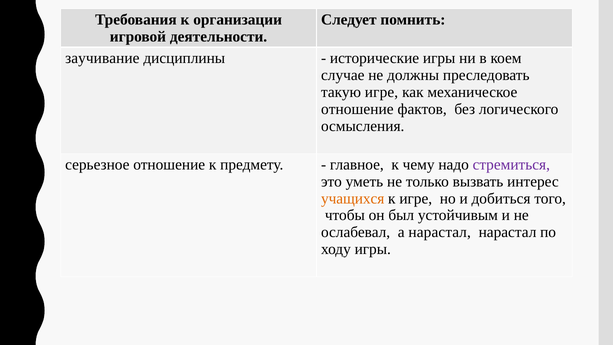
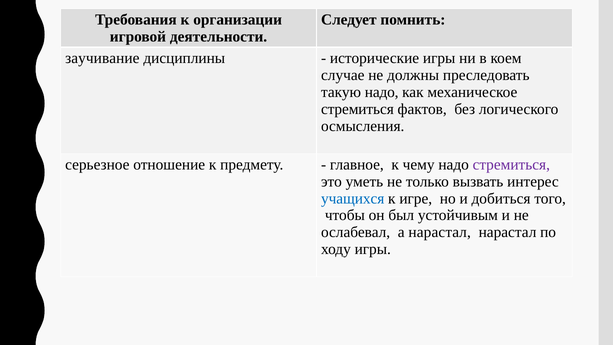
такую игре: игре -> надо
отношение at (357, 109): отношение -> стремиться
учащихся colour: orange -> blue
